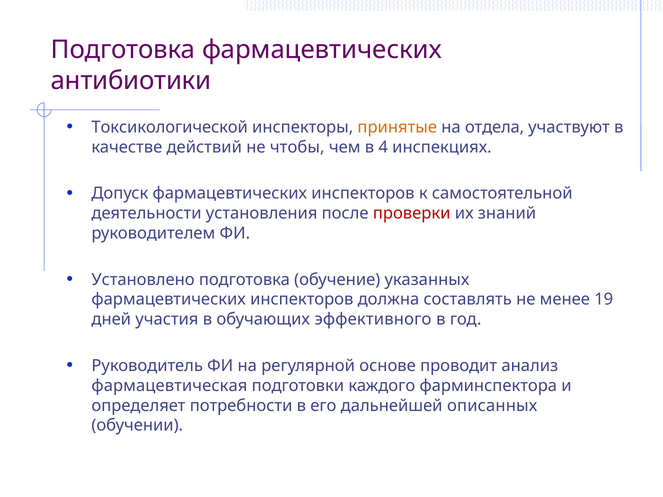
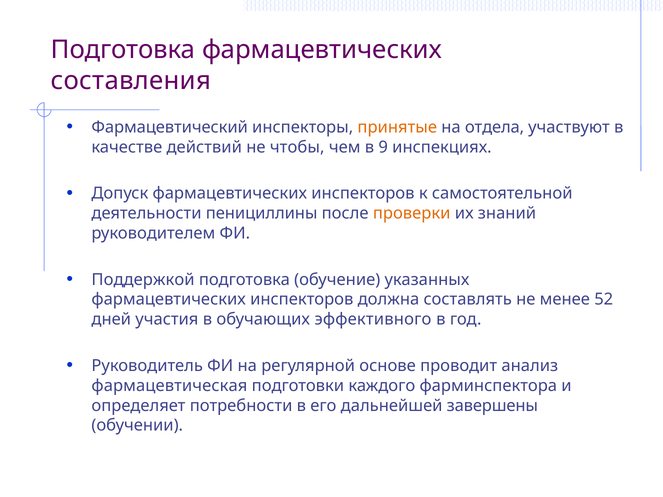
антибиотики: антибиотики -> составления
Токсикологической: Токсикологической -> Фармацевтический
4: 4 -> 9
установления: установления -> пенициллины
проверки colour: red -> orange
Установлено: Установлено -> Поддержкой
19: 19 -> 52
описанных: описанных -> завершены
